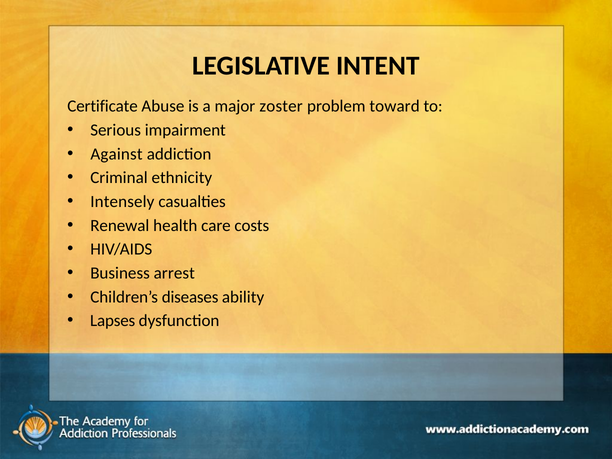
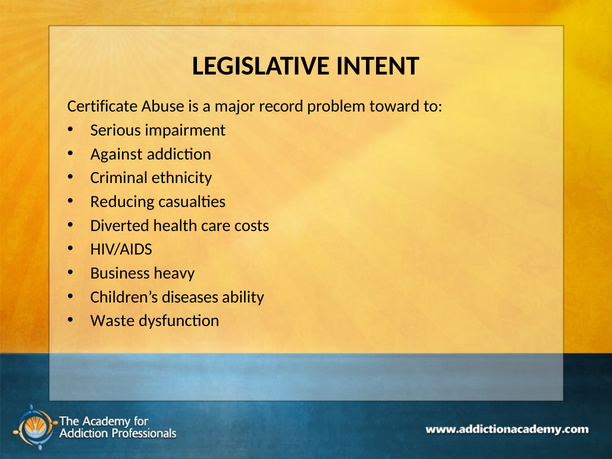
zoster: zoster -> record
Intensely: Intensely -> Reducing
Renewal: Renewal -> Diverted
arrest: arrest -> heavy
Lapses: Lapses -> Waste
